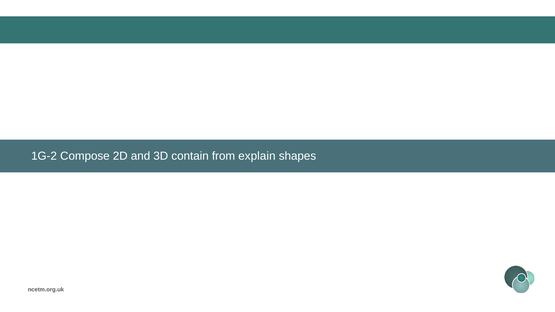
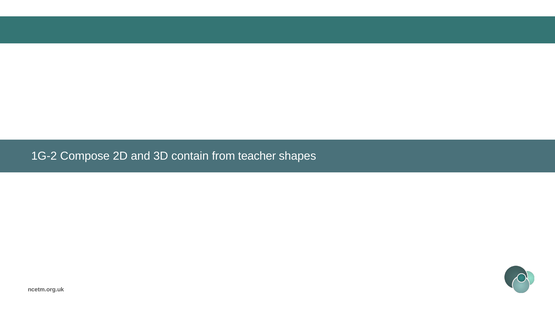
explain: explain -> teacher
